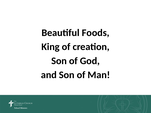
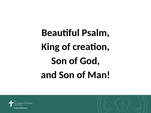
Foods: Foods -> Psalm
